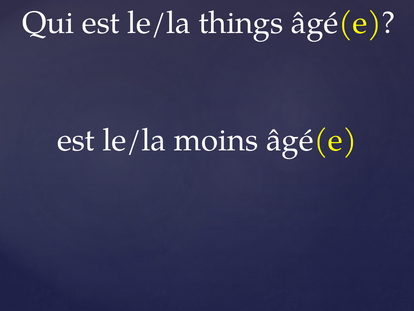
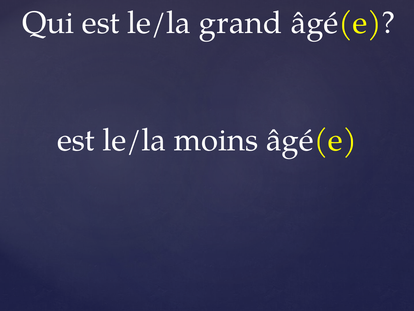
things: things -> grand
